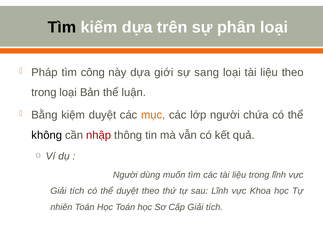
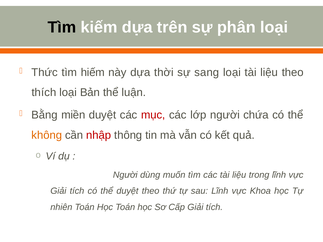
Pháp: Pháp -> Thức
công: công -> hiếm
giới: giới -> thời
trong at (44, 93): trong -> thích
kiệm: kiệm -> miền
mục colour: orange -> red
không colour: black -> orange
